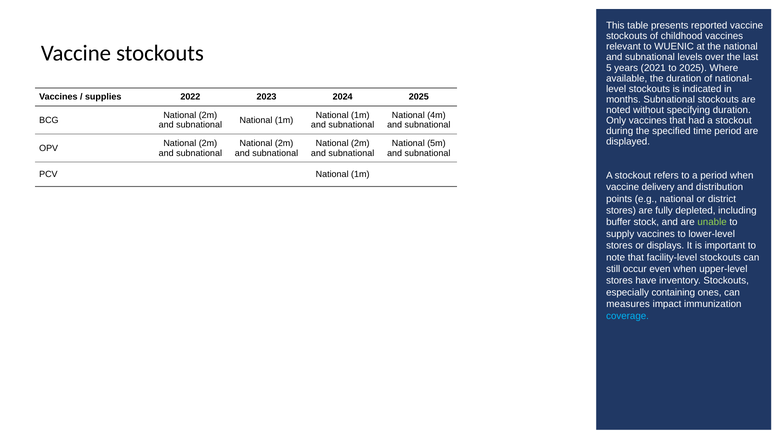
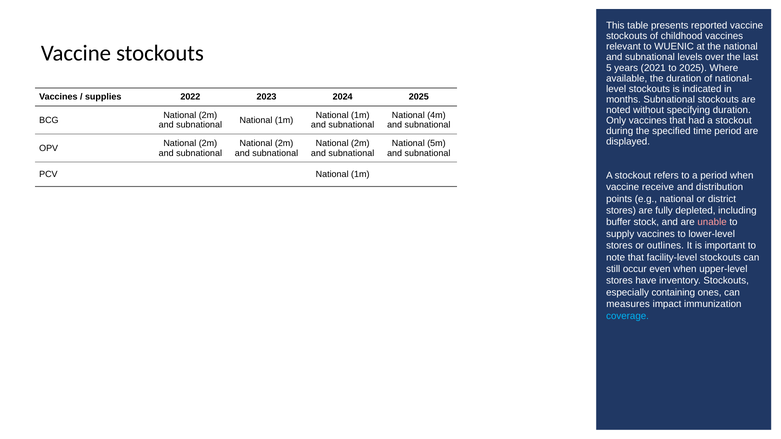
delivery: delivery -> receive
unable colour: light green -> pink
displays: displays -> outlines
